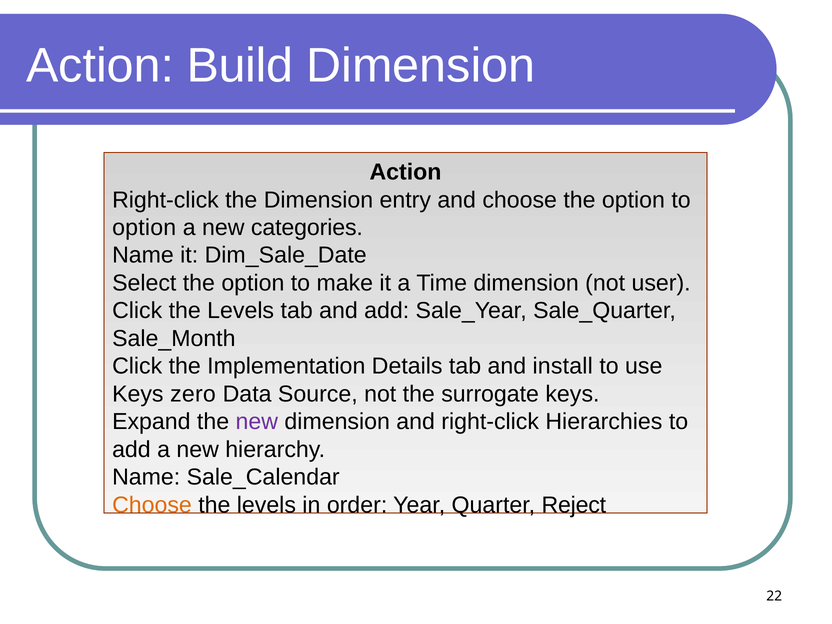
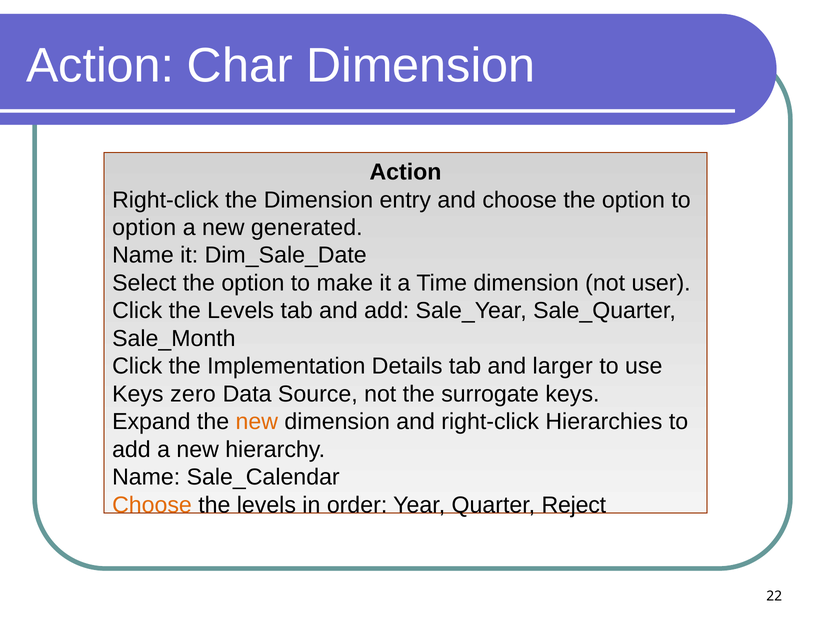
Build: Build -> Char
categories: categories -> generated
install: install -> larger
new at (257, 422) colour: purple -> orange
